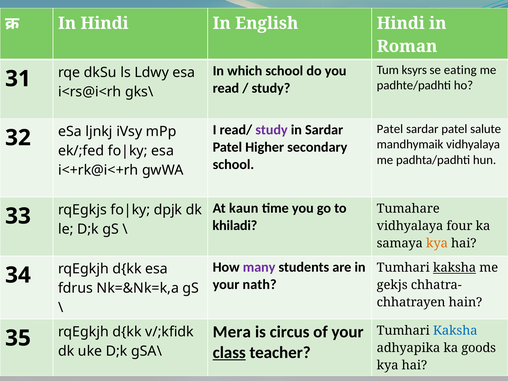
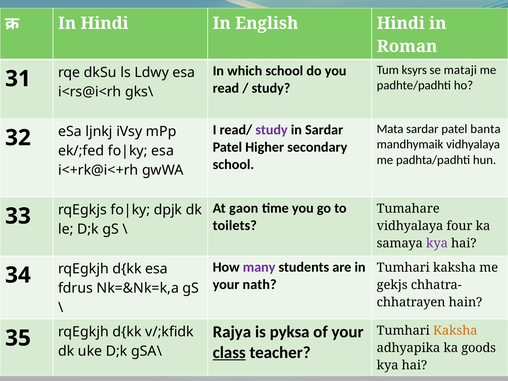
eating: eating -> mataji
Patel at (390, 129): Patel -> Mata
salute: salute -> banta
kaun: kaun -> gaon
khiladi: khiladi -> toilets
kya at (437, 243) colour: orange -> purple
kaksha at (455, 268) underline: present -> none
Mera: Mera -> Rajya
circus: circus -> pyksa
Kaksha at (455, 331) colour: blue -> orange
